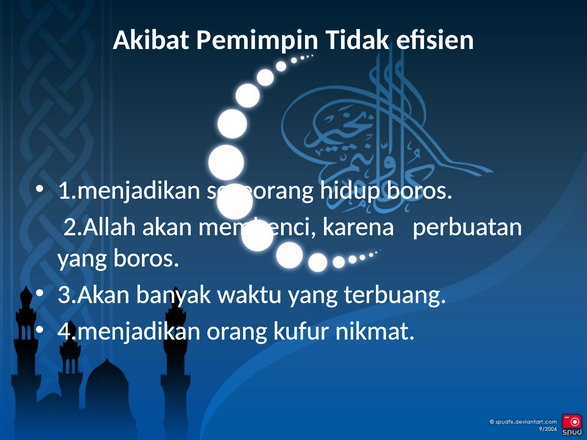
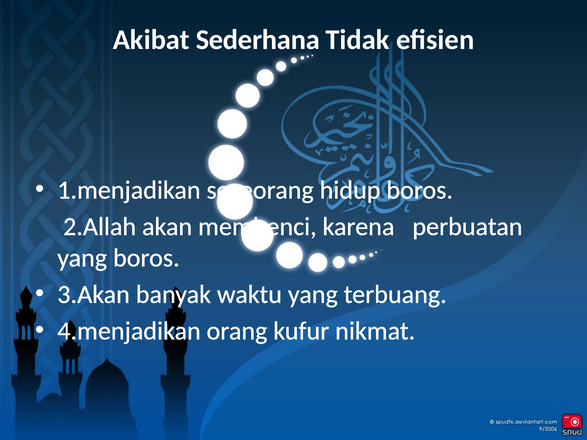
Pemimpin: Pemimpin -> Sederhana
